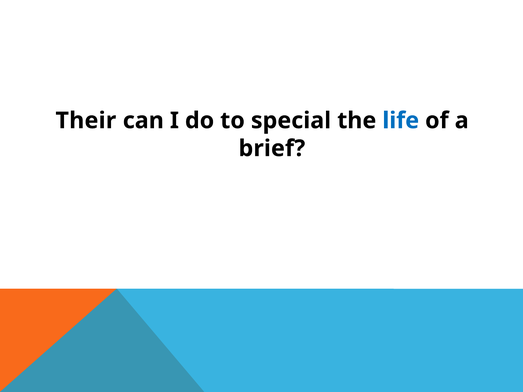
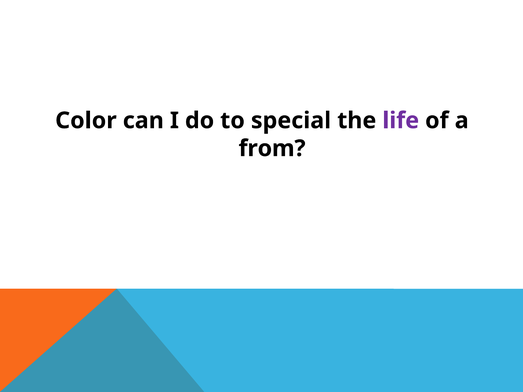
Their: Their -> Color
life colour: blue -> purple
brief: brief -> from
